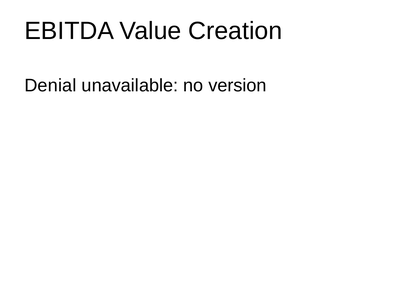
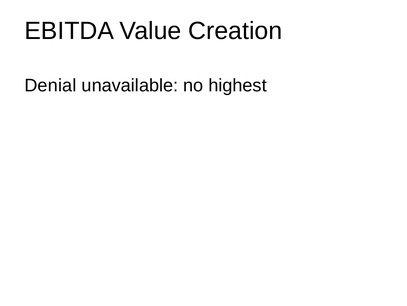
version: version -> highest
